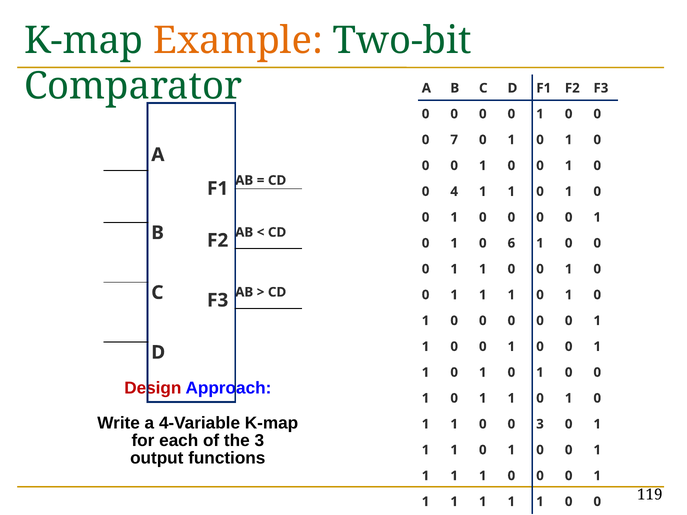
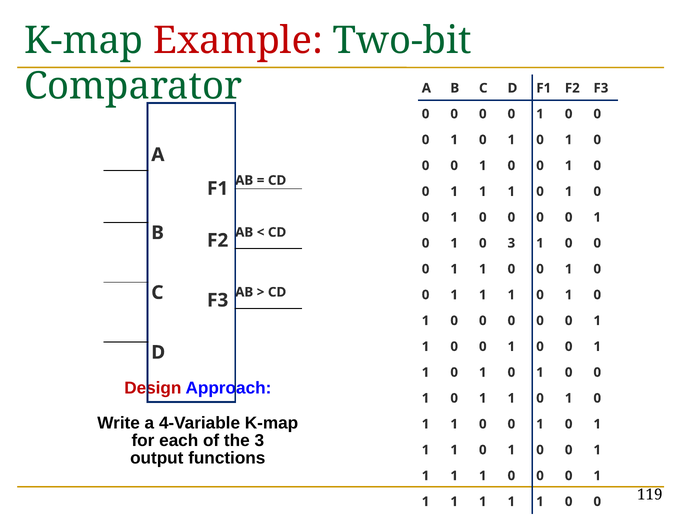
Example colour: orange -> red
7 at (454, 140): 7 -> 1
4 at (454, 192): 4 -> 1
0 6: 6 -> 3
3 at (540, 424): 3 -> 1
